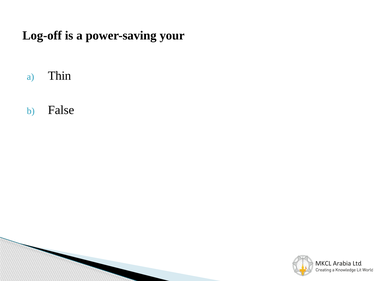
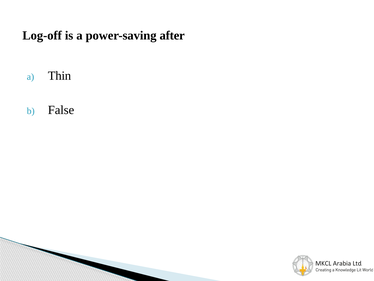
your: your -> after
